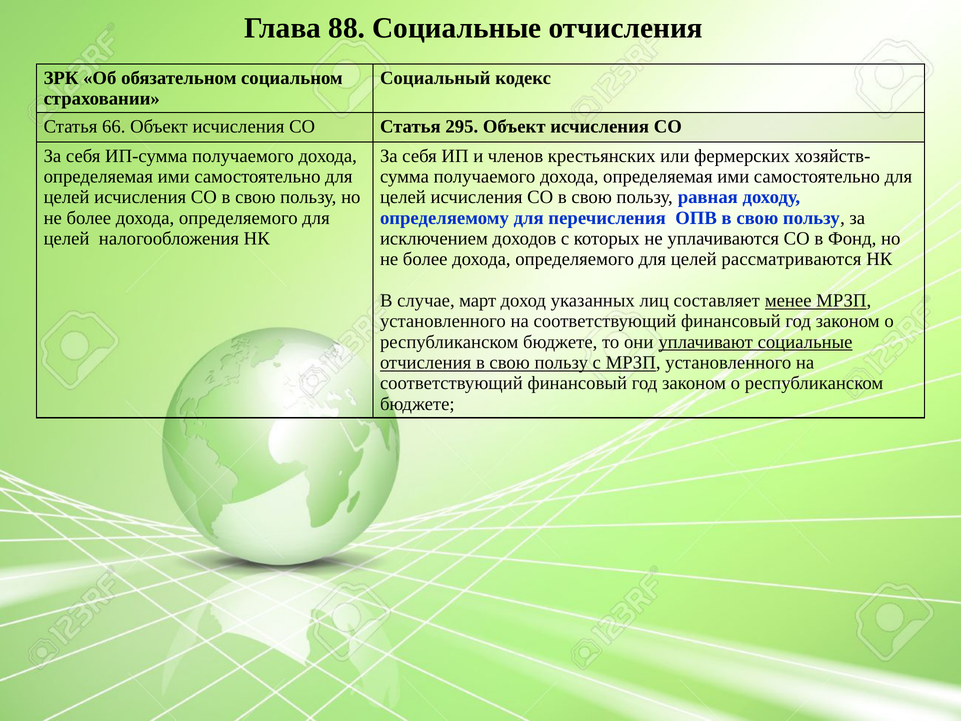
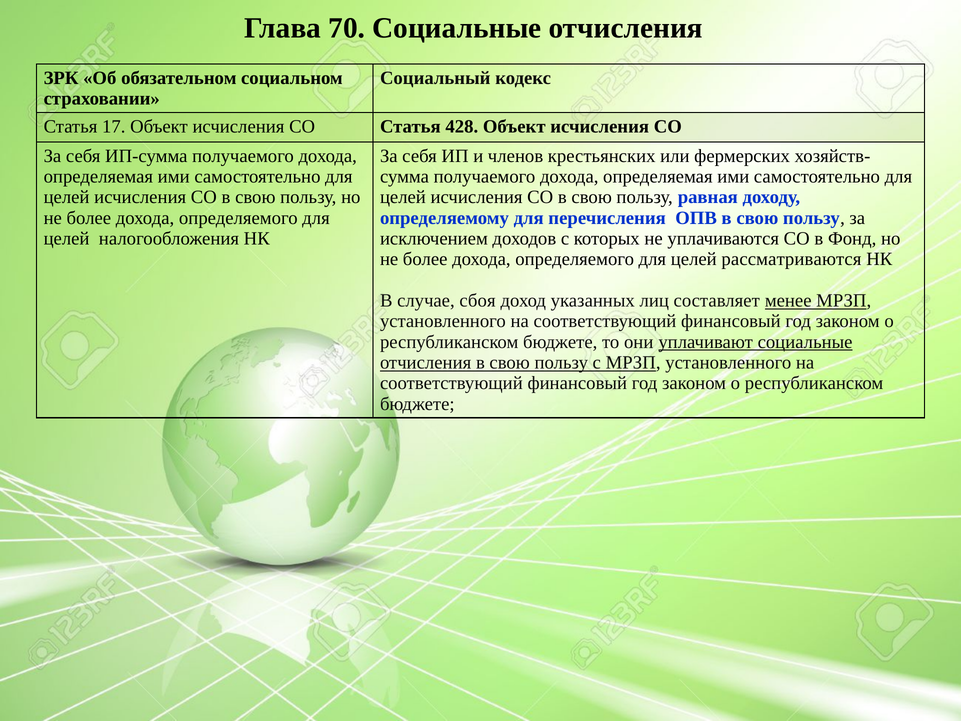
88: 88 -> 70
66: 66 -> 17
295: 295 -> 428
март: март -> сбоя
